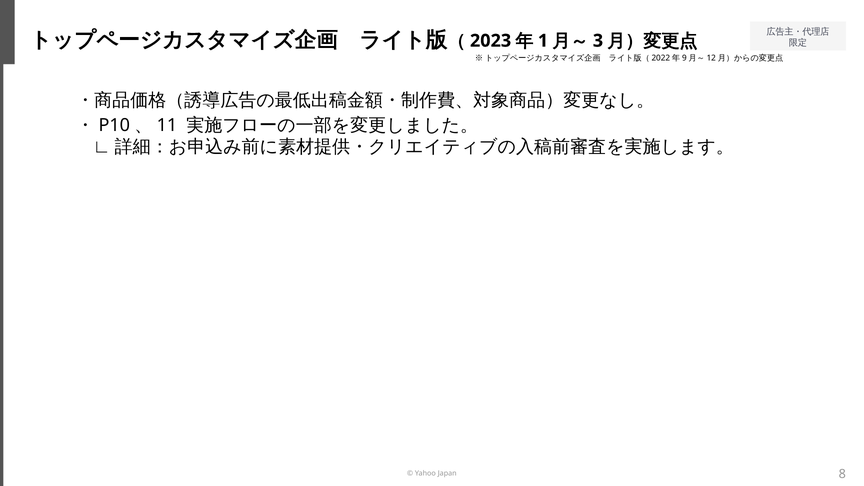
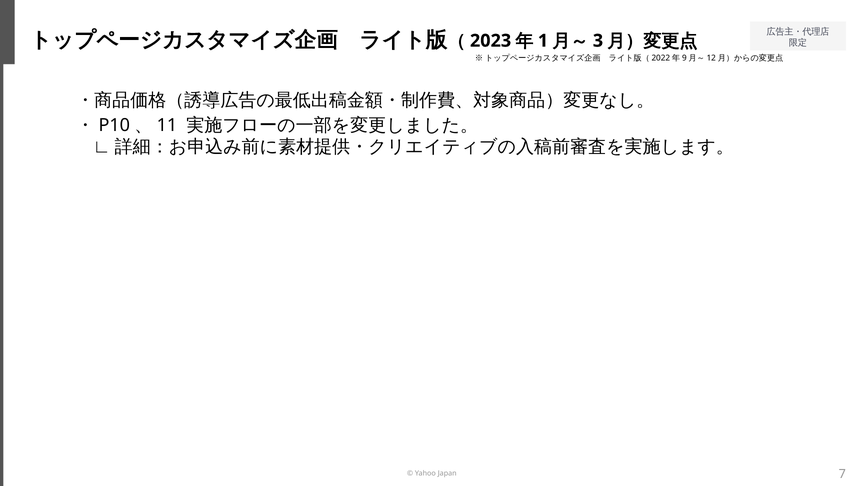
8: 8 -> 7
